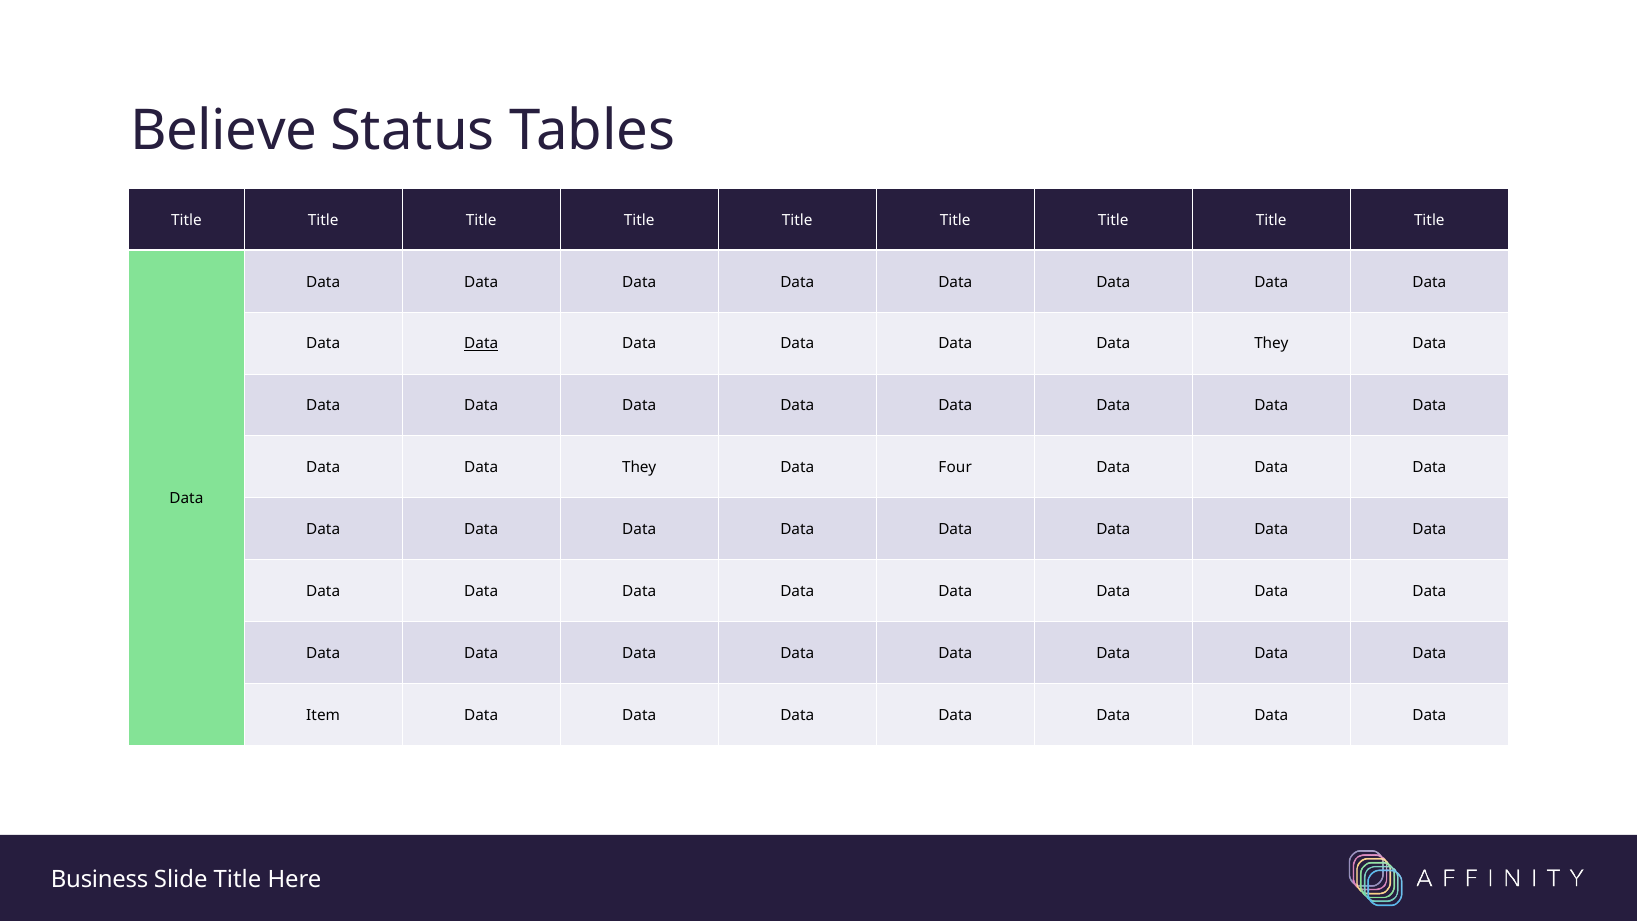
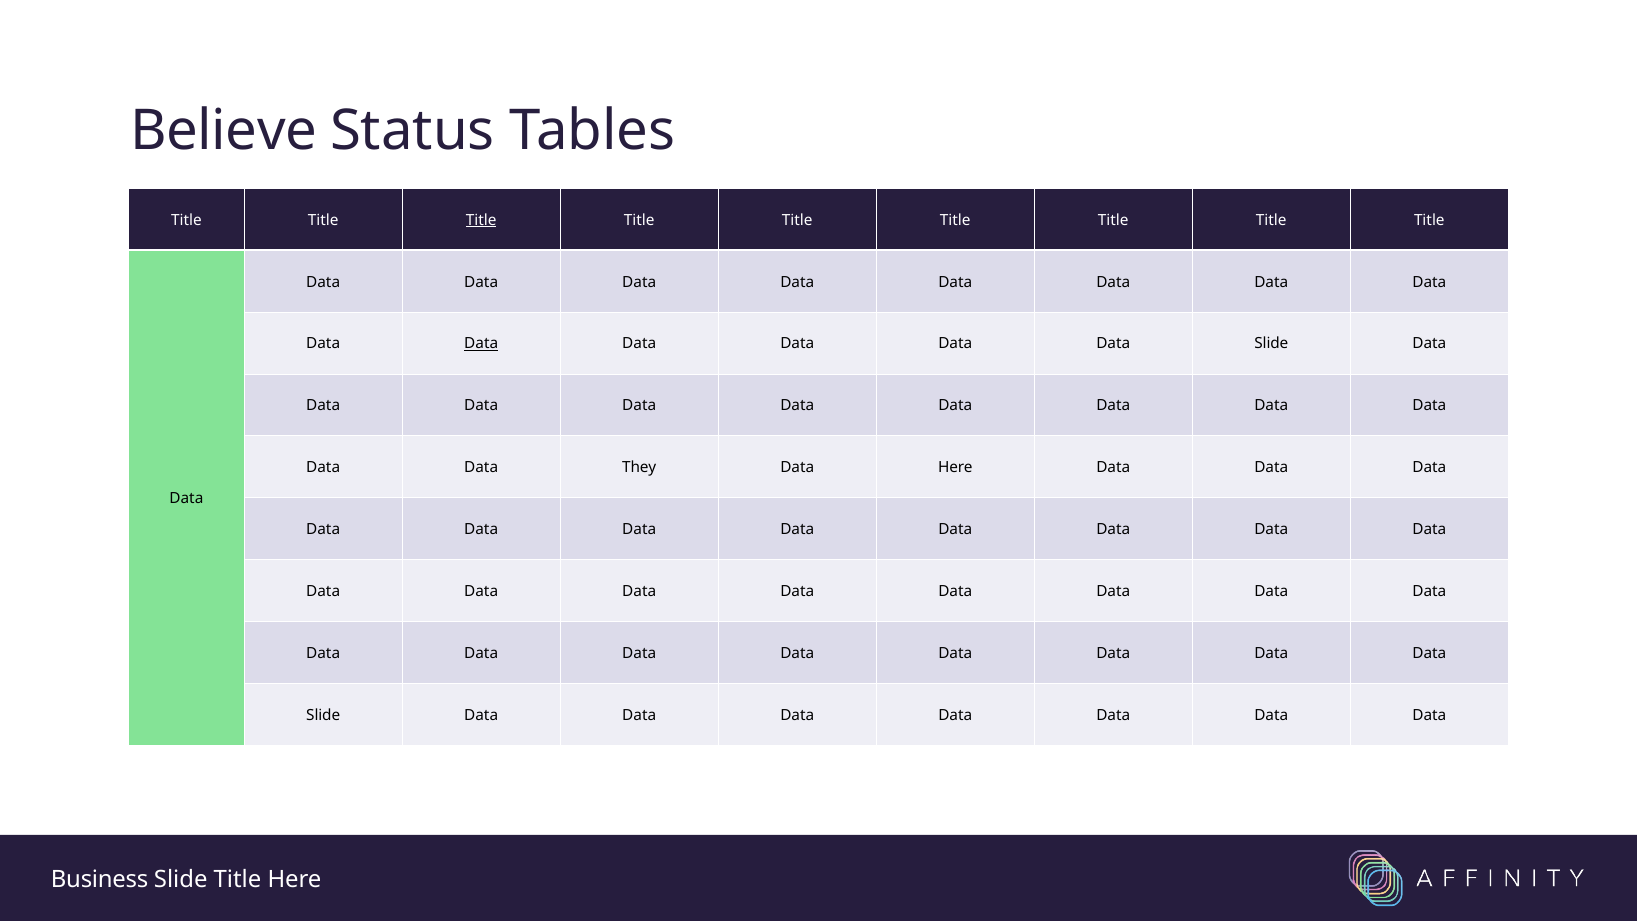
Title at (481, 220) underline: none -> present
They at (1271, 344): They -> Slide
Data Four: Four -> Here
Item at (323, 715): Item -> Slide
